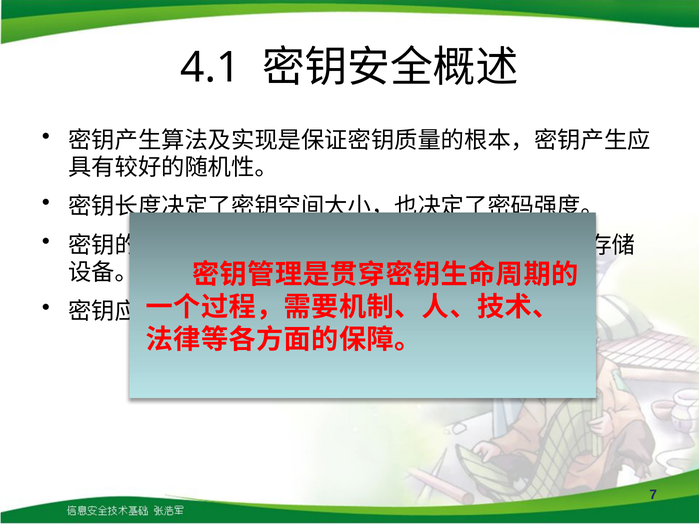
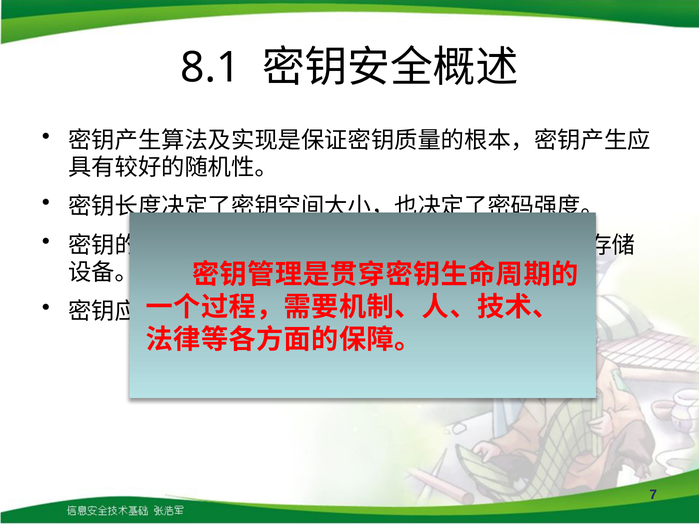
4.1: 4.1 -> 8.1
